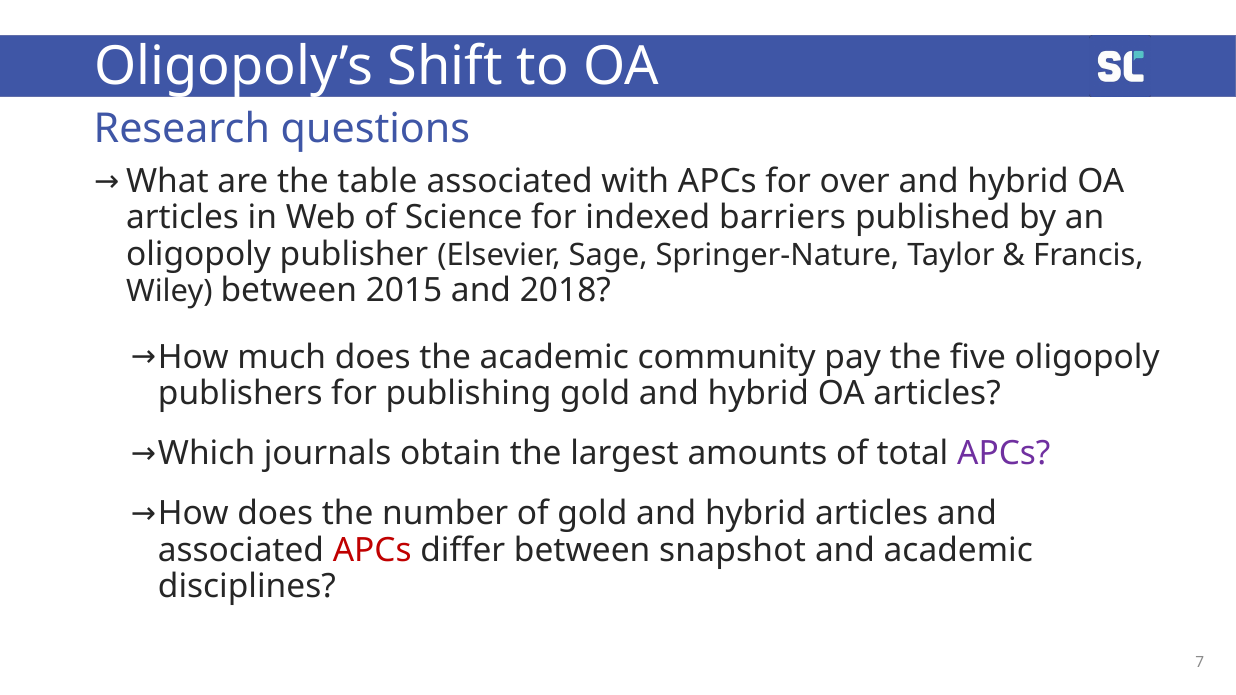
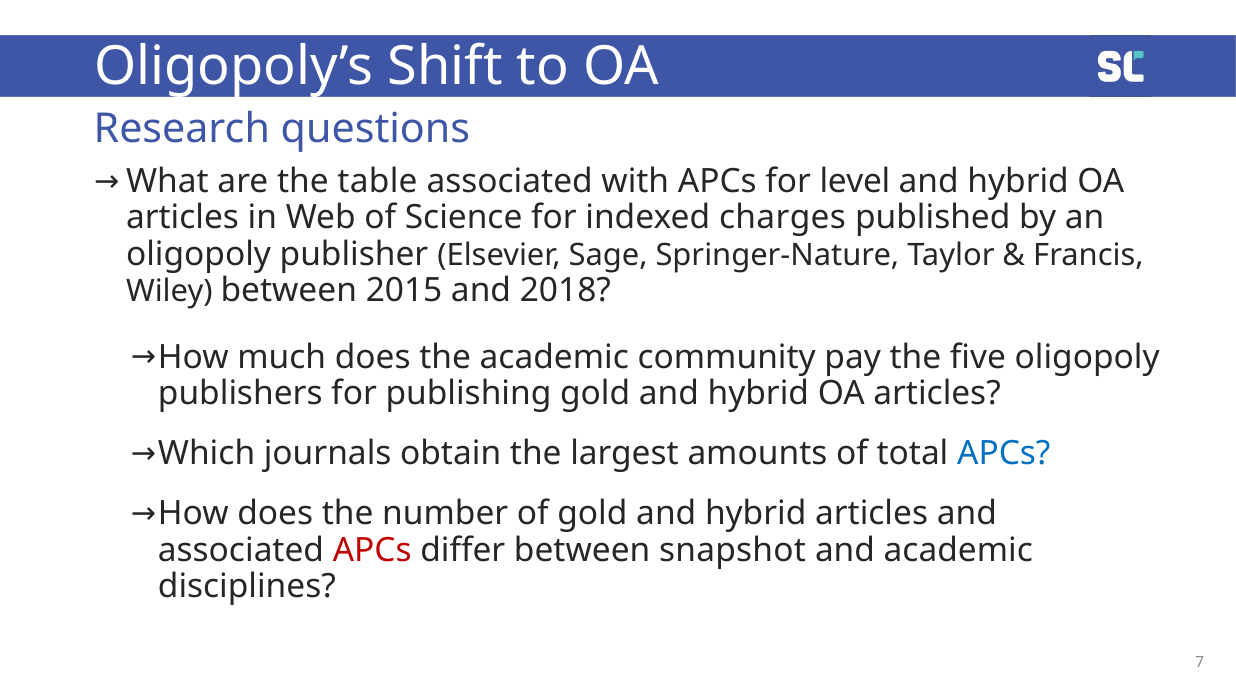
over: over -> level
barriers: barriers -> charges
APCs at (1004, 454) colour: purple -> blue
